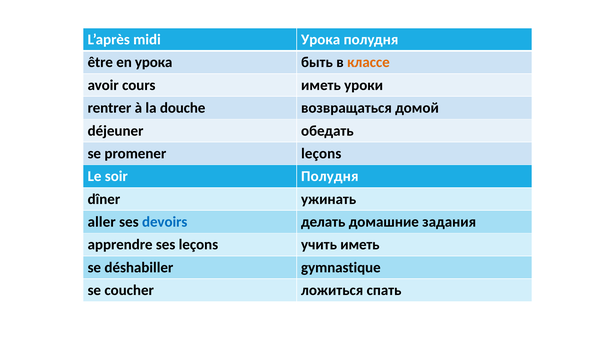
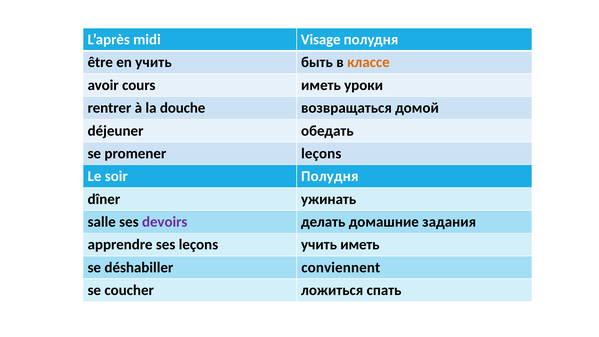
midi Урока: Урока -> Visage
en урока: урока -> учить
aller: aller -> salle
devoirs colour: blue -> purple
gymnastique: gymnastique -> conviennent
